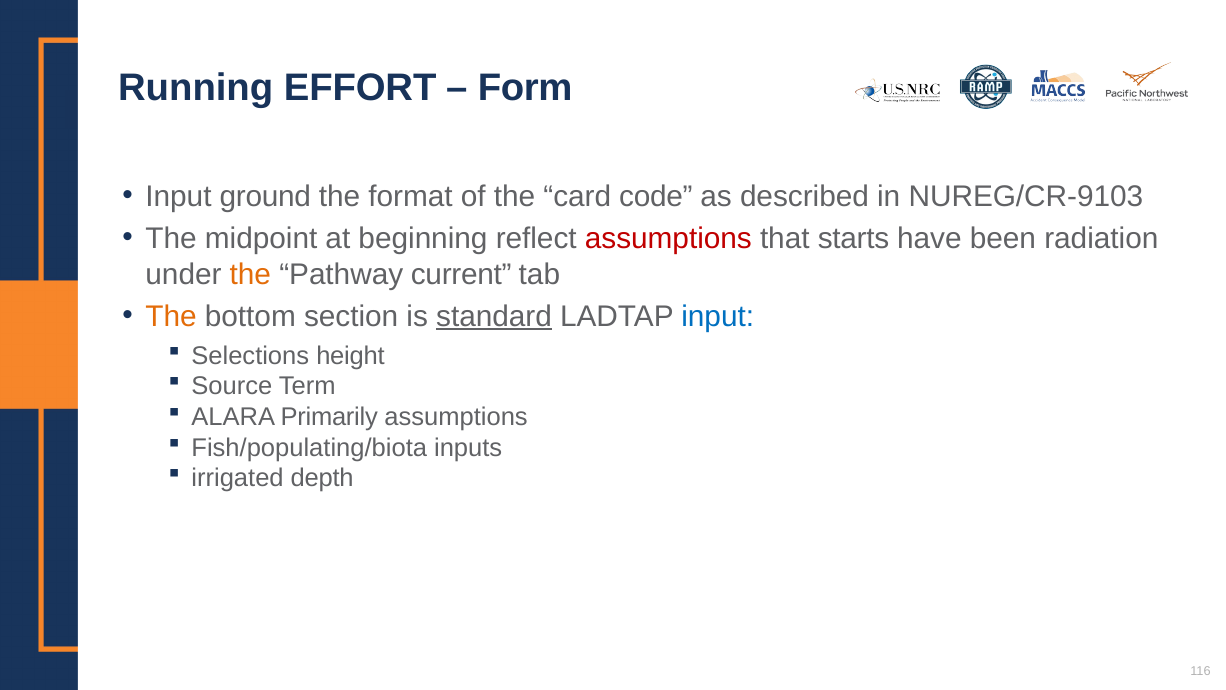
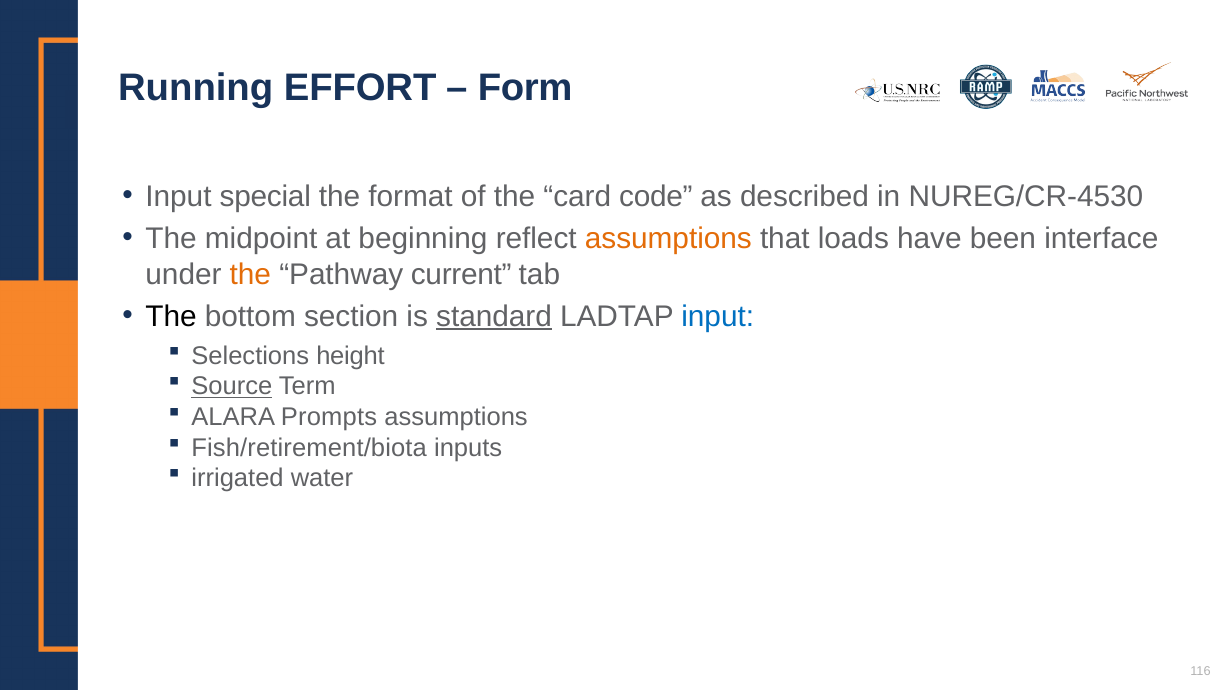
ground: ground -> special
NUREG/CR-9103: NUREG/CR-9103 -> NUREG/CR-4530
assumptions at (668, 238) colour: red -> orange
starts: starts -> loads
radiation: radiation -> interface
The at (171, 316) colour: orange -> black
Source underline: none -> present
Primarily: Primarily -> Prompts
Fish/populating/biota: Fish/populating/biota -> Fish/retirement/biota
depth: depth -> water
